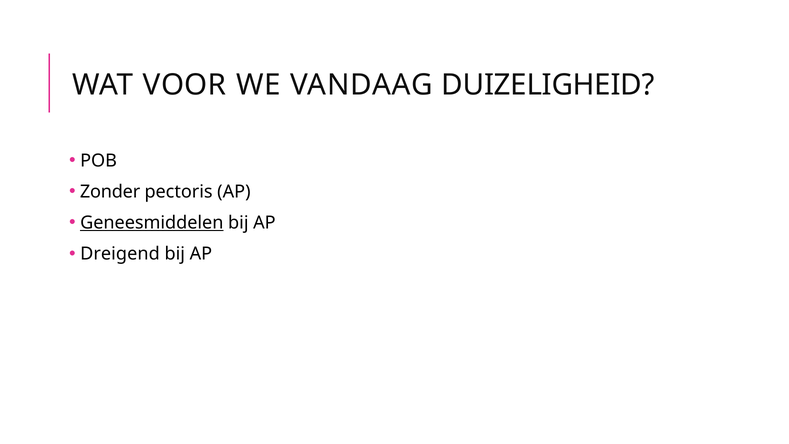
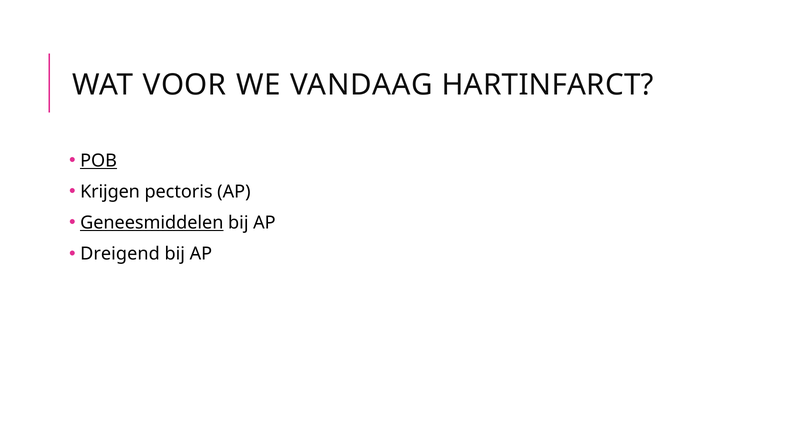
DUIZELIGHEID: DUIZELIGHEID -> HARTINFARCT
POB underline: none -> present
Zonder: Zonder -> Krijgen
